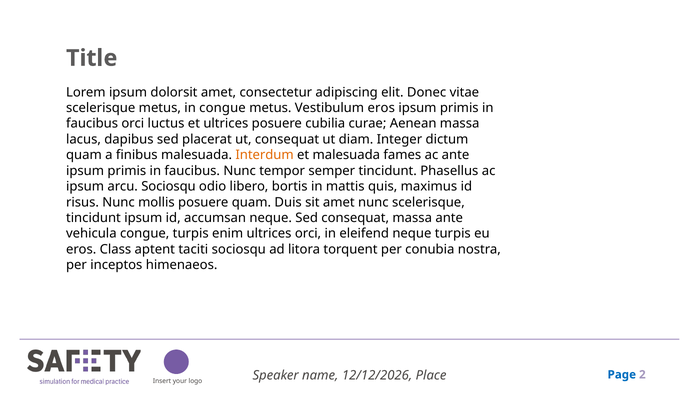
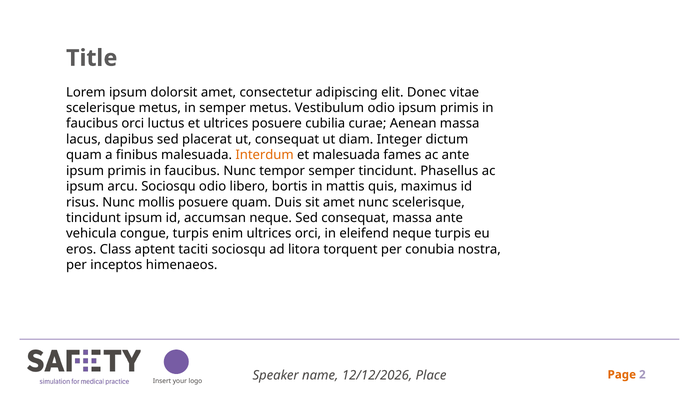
in congue: congue -> semper
Vestibulum eros: eros -> odio
Page colour: blue -> orange
